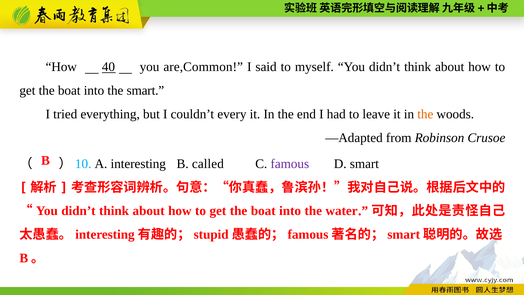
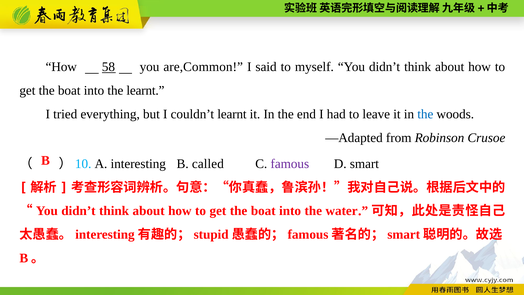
40: 40 -> 58
the smart: smart -> learnt
couldn’t every: every -> learnt
the at (425, 114) colour: orange -> blue
